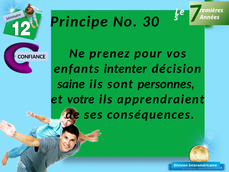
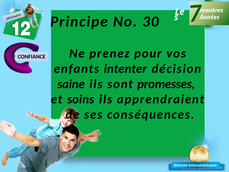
personnes: personnes -> promesses
votre: votre -> soins
